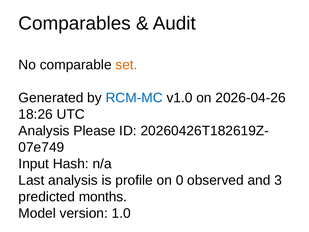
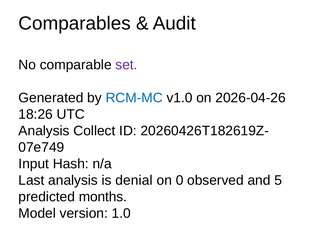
set colour: orange -> purple
Please: Please -> Collect
profile: profile -> denial
3: 3 -> 5
